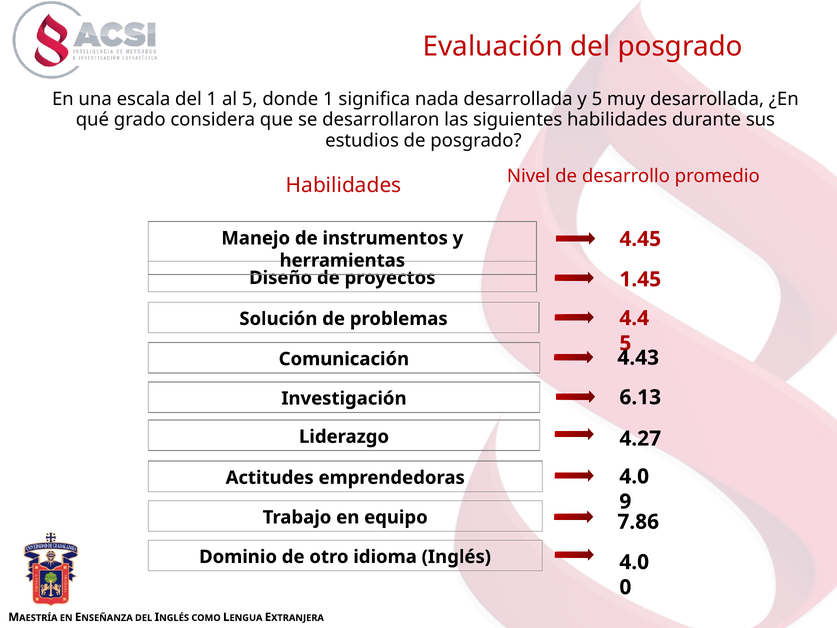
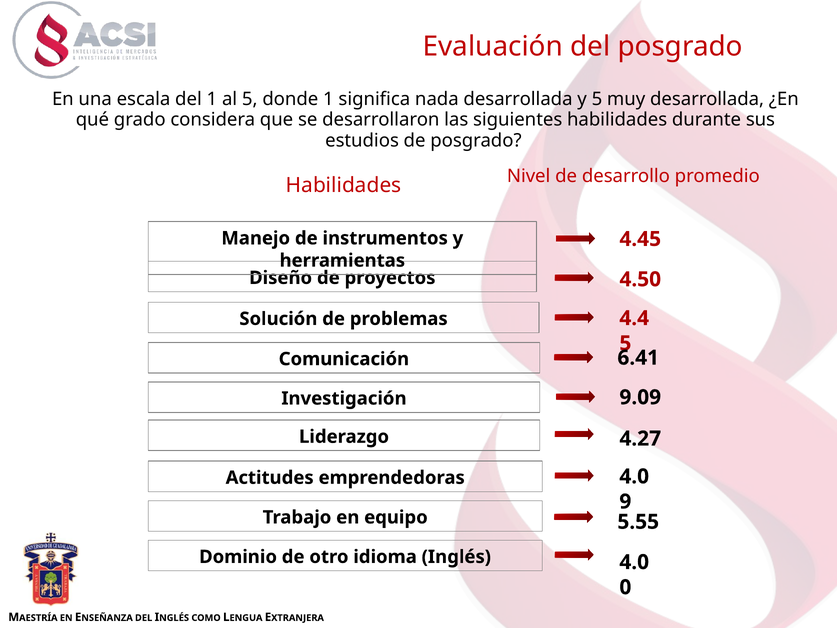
1.45: 1.45 -> 4.50
4.43: 4.43 -> 6.41
6.13: 6.13 -> 9.09
7.86: 7.86 -> 5.55
